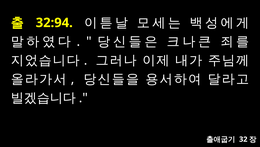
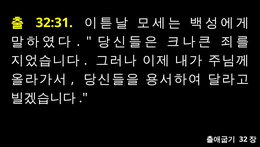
32:94: 32:94 -> 32:31
